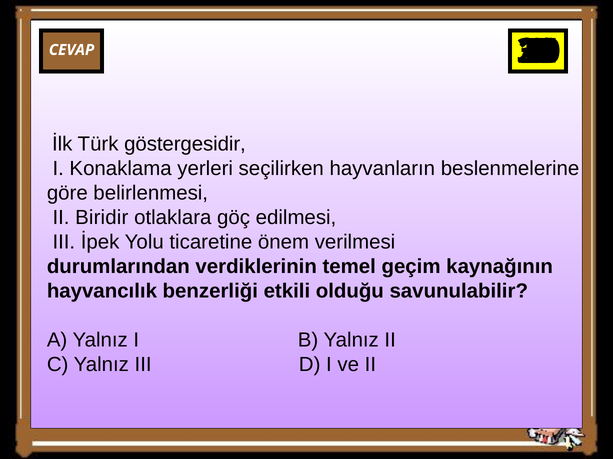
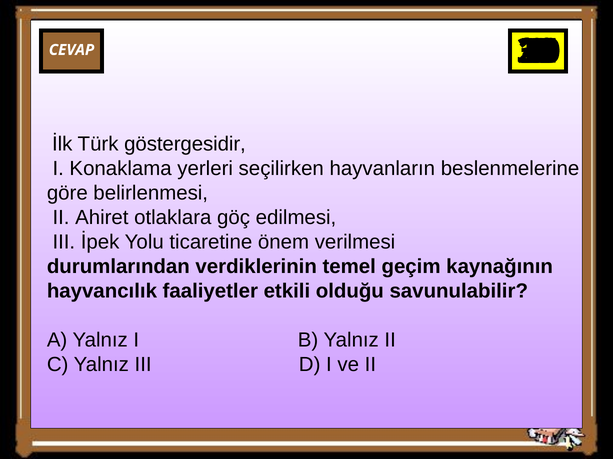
Biridir: Biridir -> Ahiret
benzerliği: benzerliği -> faaliyetler
